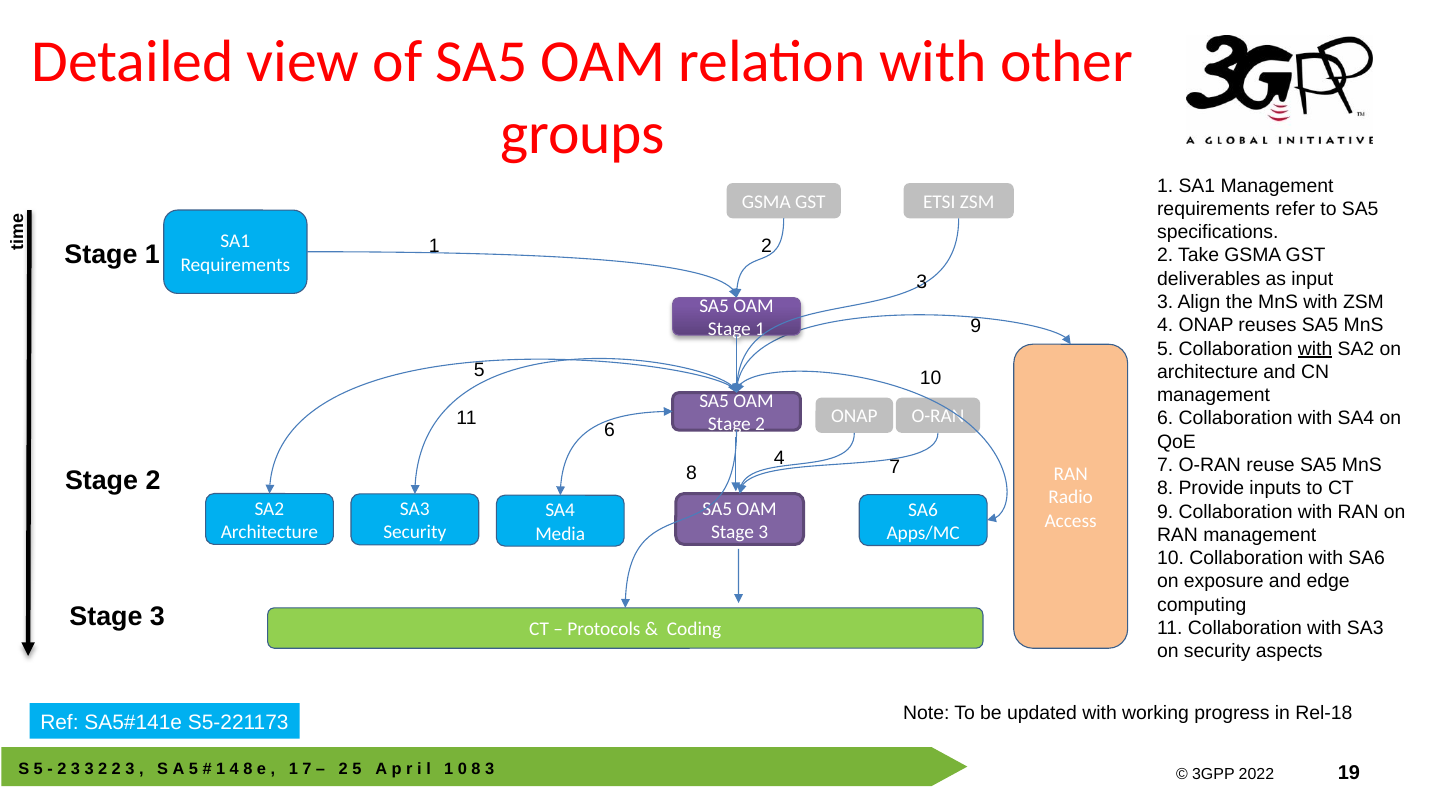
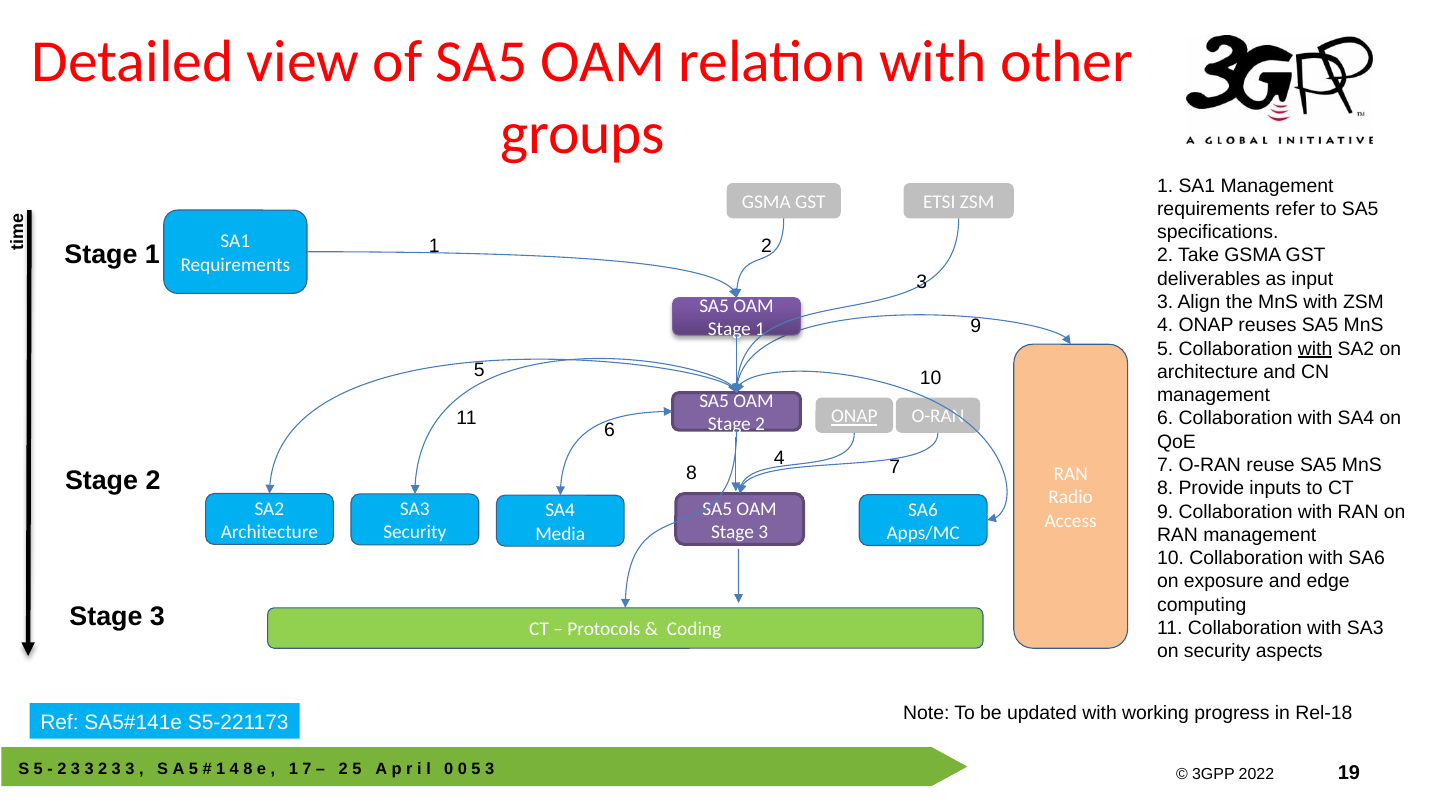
ONAP at (854, 417) underline: none -> present
3 2 2: 2 -> 3
1 at (449, 769): 1 -> 0
8 at (476, 769): 8 -> 5
